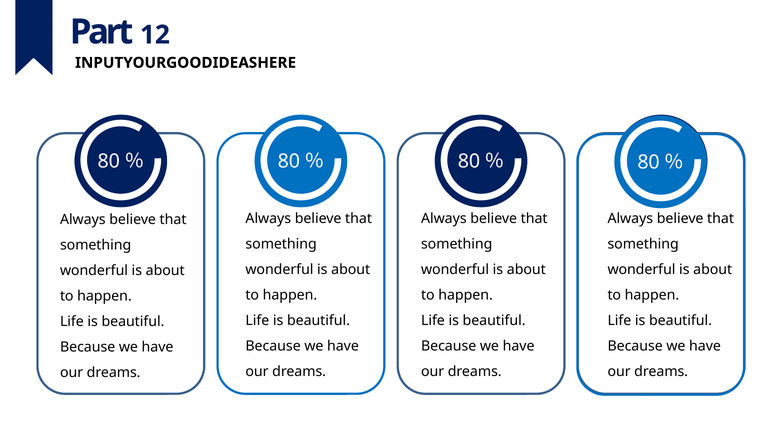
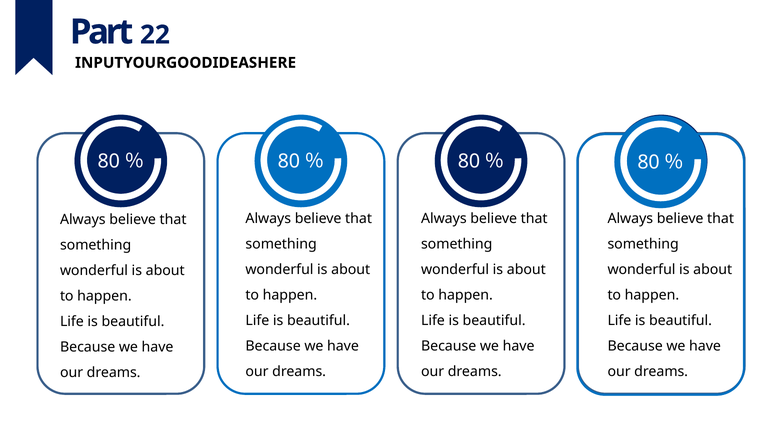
12: 12 -> 22
